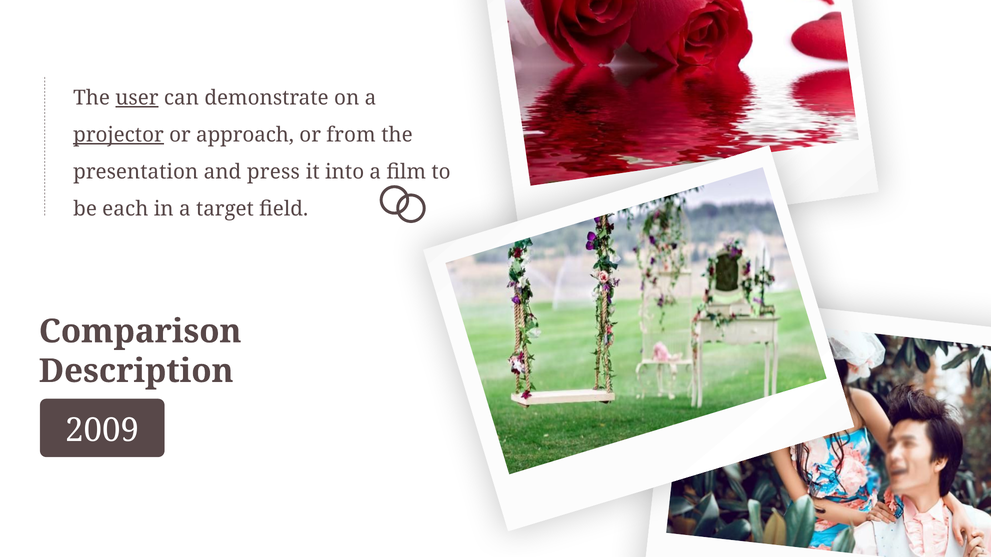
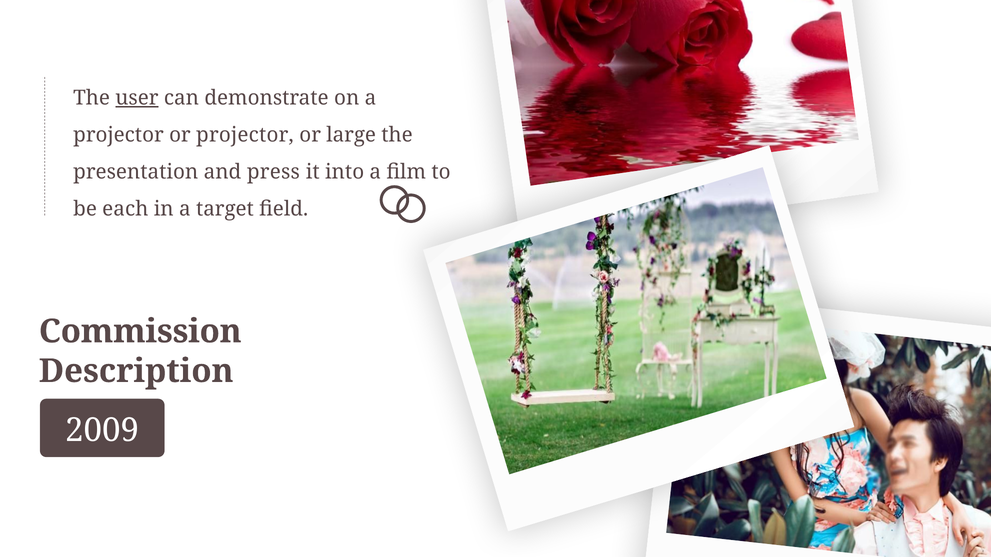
projector at (118, 135) underline: present -> none
or approach: approach -> projector
from: from -> large
Comparison: Comparison -> Commission
